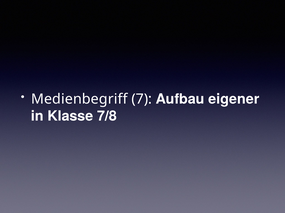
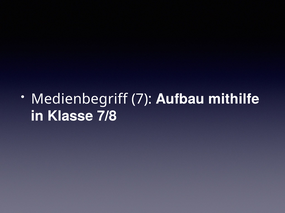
eigener: eigener -> mithilfe
